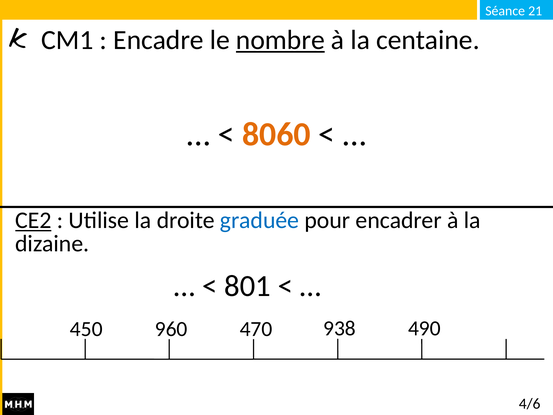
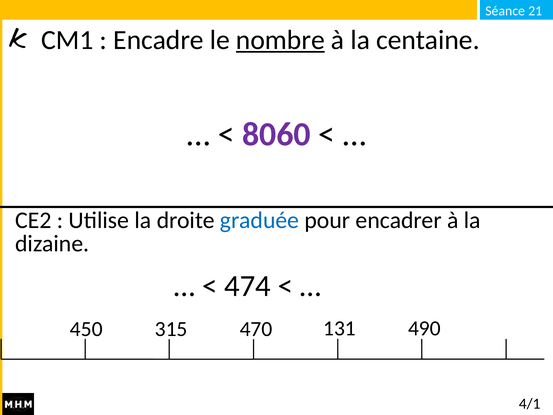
8060 colour: orange -> purple
CE2 underline: present -> none
801: 801 -> 474
960: 960 -> 315
938: 938 -> 131
4/6: 4/6 -> 4/1
